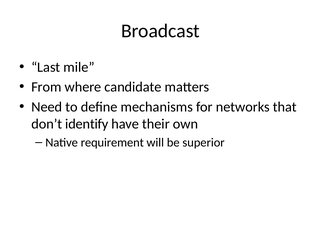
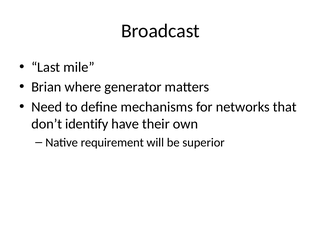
From: From -> Brian
candidate: candidate -> generator
